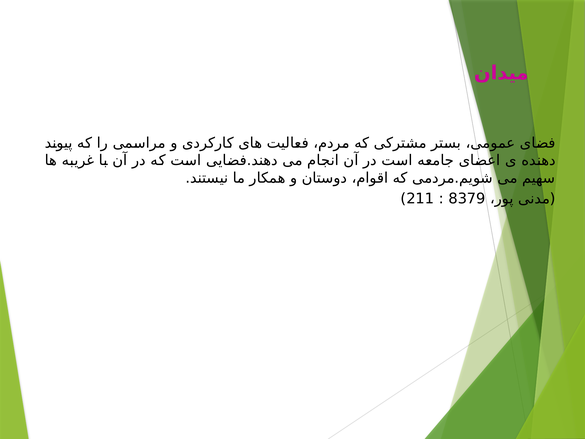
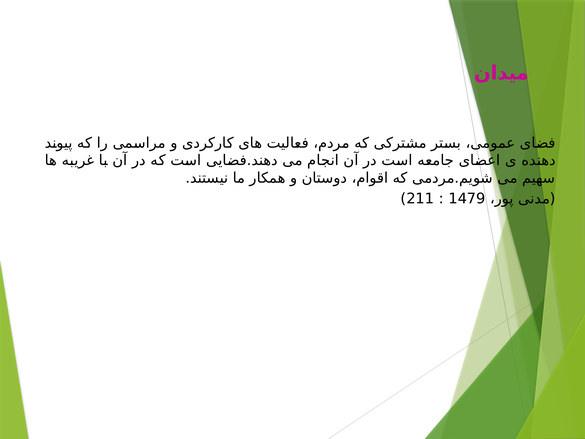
8379: 8379 -> 1479
